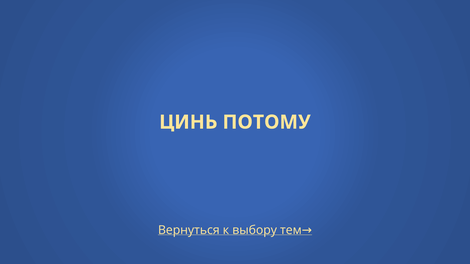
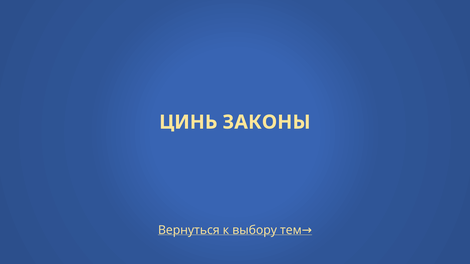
ПОТОМУ: ПОТОМУ -> ЗАКОНЫ
